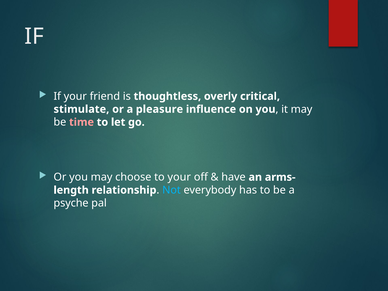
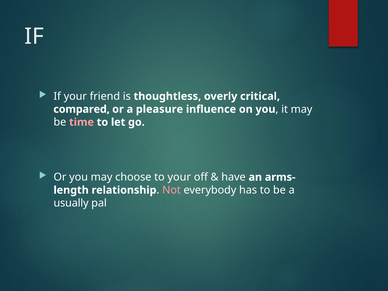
stimulate: stimulate -> compared
Not colour: light blue -> pink
psyche: psyche -> usually
